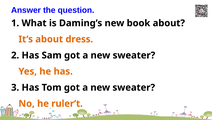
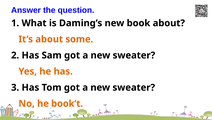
dress: dress -> some
ruler’t: ruler’t -> book’t
